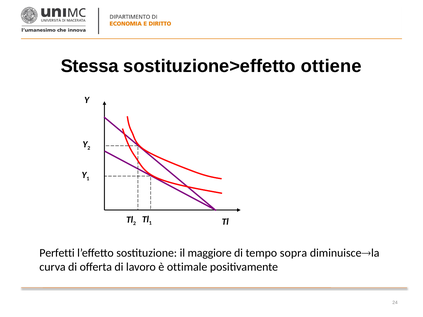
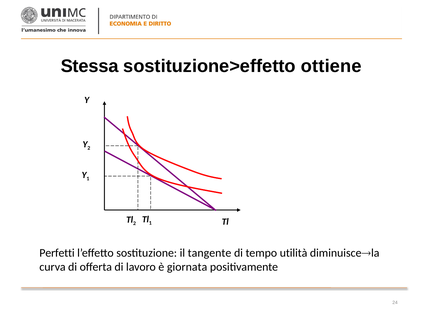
maggiore: maggiore -> tangente
sopra: sopra -> utilità
ottimale: ottimale -> giornata
